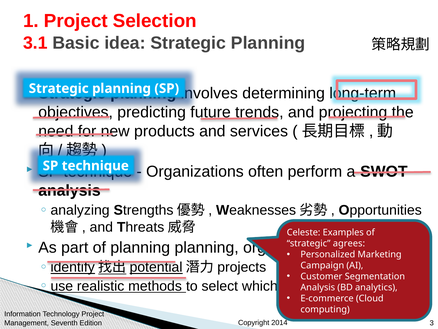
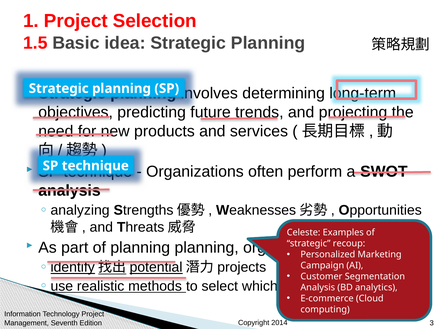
3.1: 3.1 -> 1.5
agrees: agrees -> recoup
